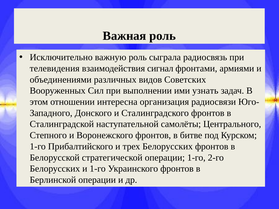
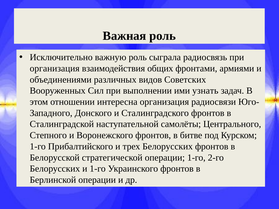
телевидения at (55, 68): телевидения -> организация
сигнал: сигнал -> общих
